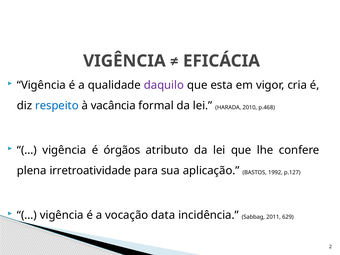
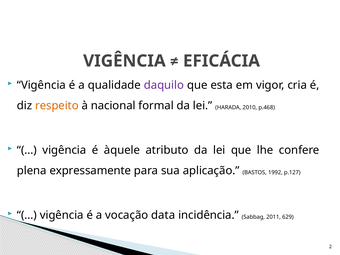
respeito colour: blue -> orange
vacância: vacância -> nacional
órgãos: órgãos -> àquele
irretroatividade: irretroatividade -> expressamente
